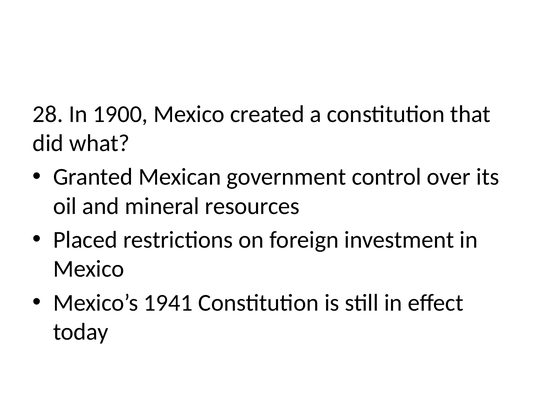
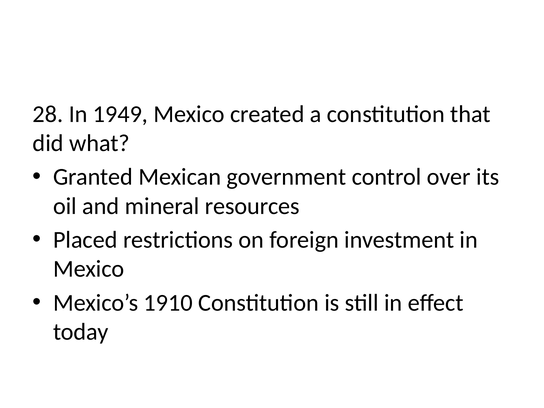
1900: 1900 -> 1949
1941: 1941 -> 1910
